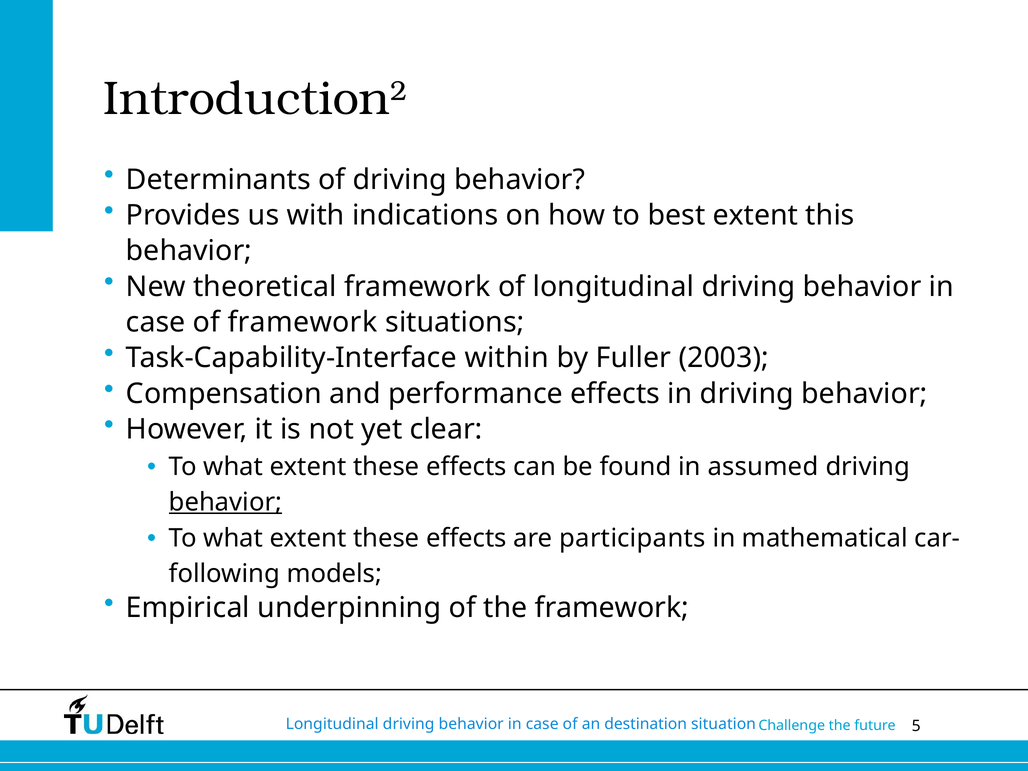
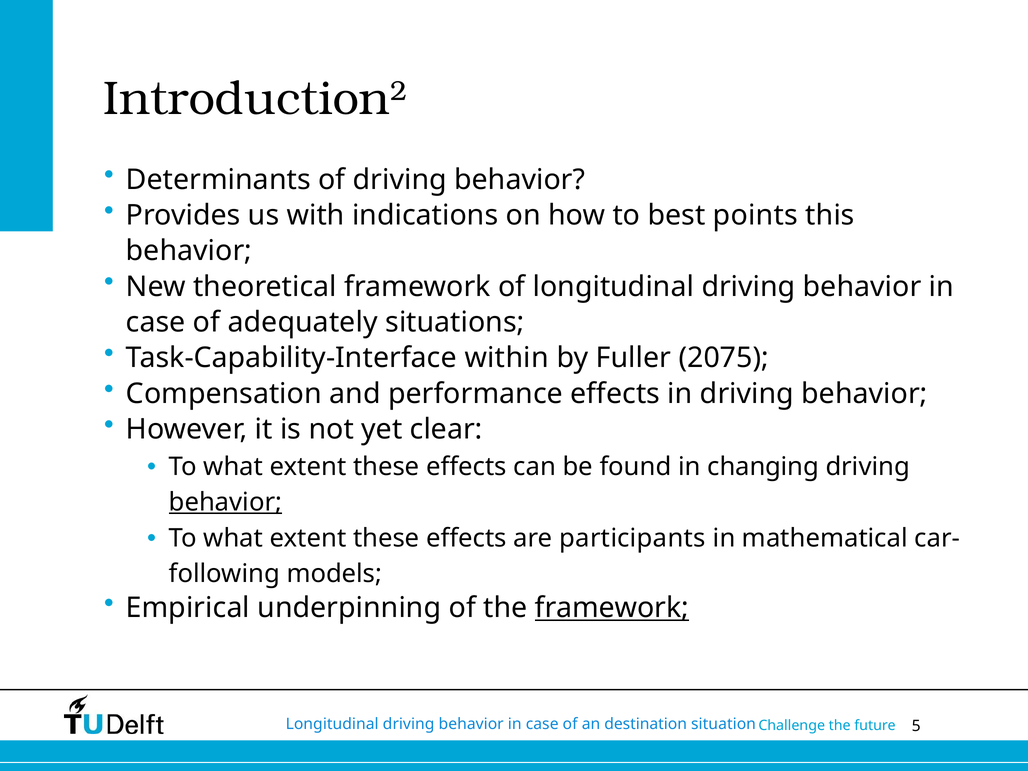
best extent: extent -> points
of framework: framework -> adequately
2003: 2003 -> 2075
assumed: assumed -> changing
framework at (612, 608) underline: none -> present
